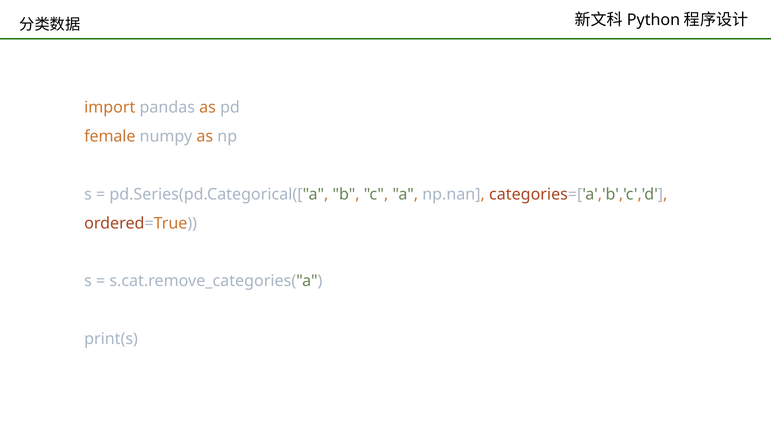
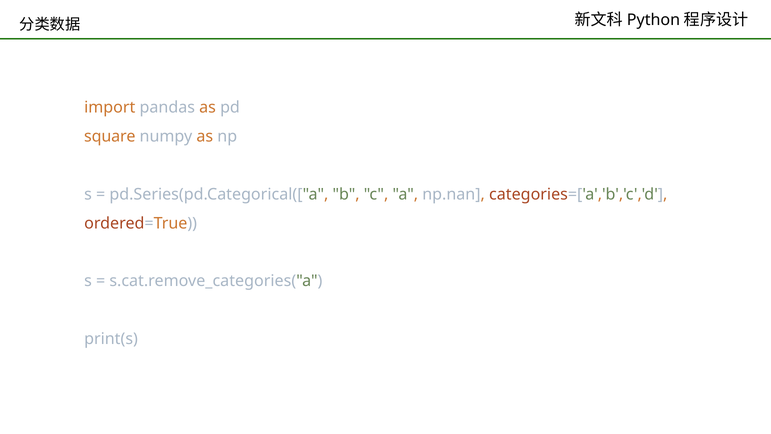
female: female -> square
